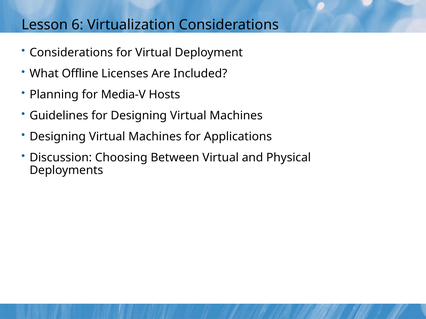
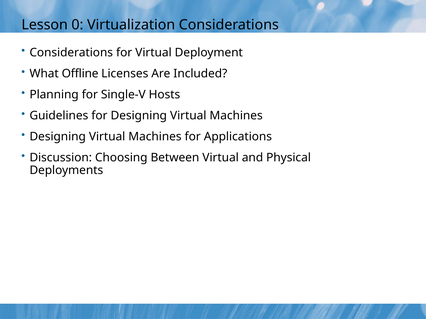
6: 6 -> 0
Media-V: Media-V -> Single-V
